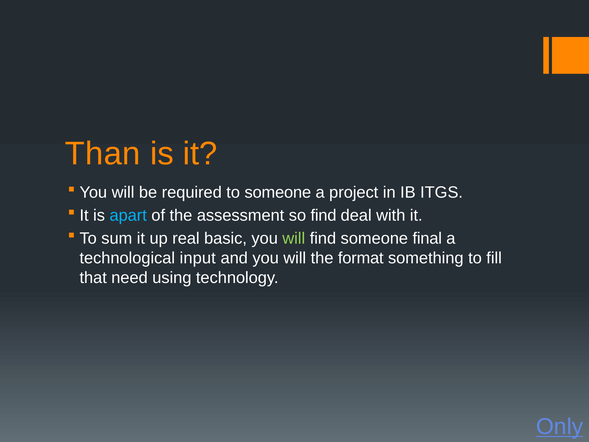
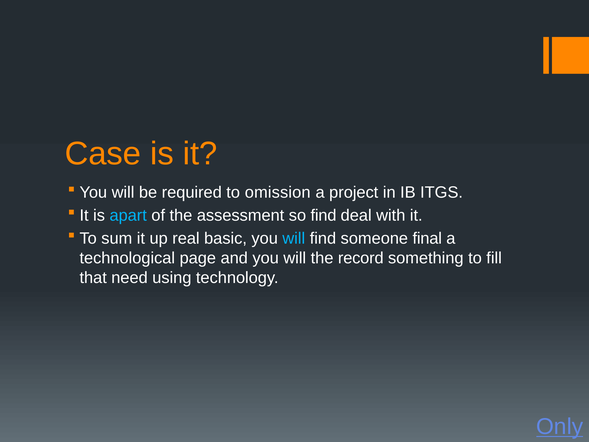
Than: Than -> Case
to someone: someone -> omission
will at (294, 238) colour: light green -> light blue
input: input -> page
format: format -> record
